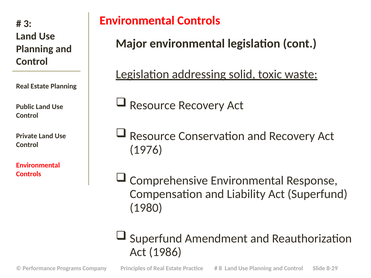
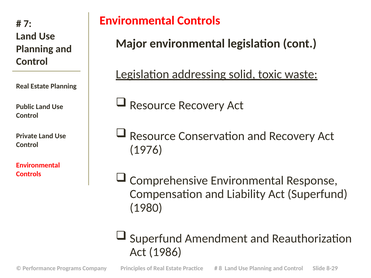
3: 3 -> 7
